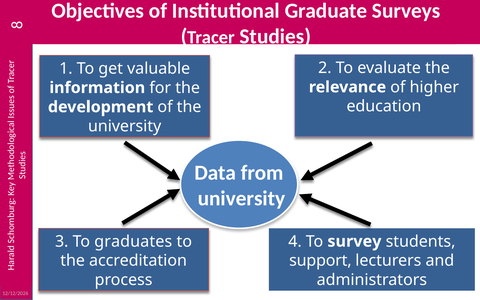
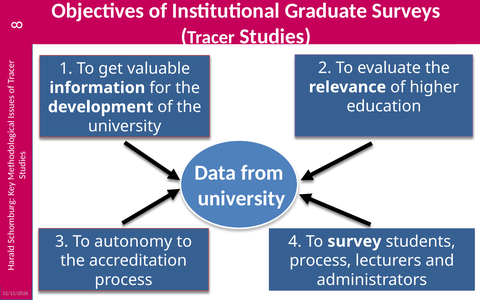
graduates: graduates -> autonomy
support at (320, 261): support -> process
